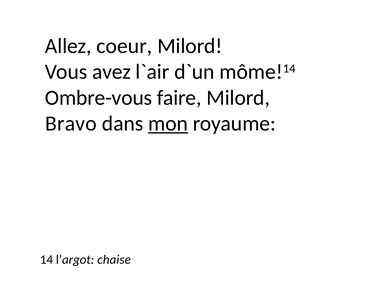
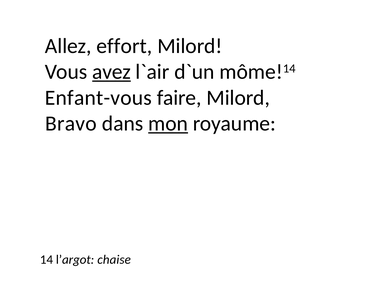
coeur: coeur -> effort
avez underline: none -> present
Ombre-vous: Ombre-vous -> Enfant-vous
